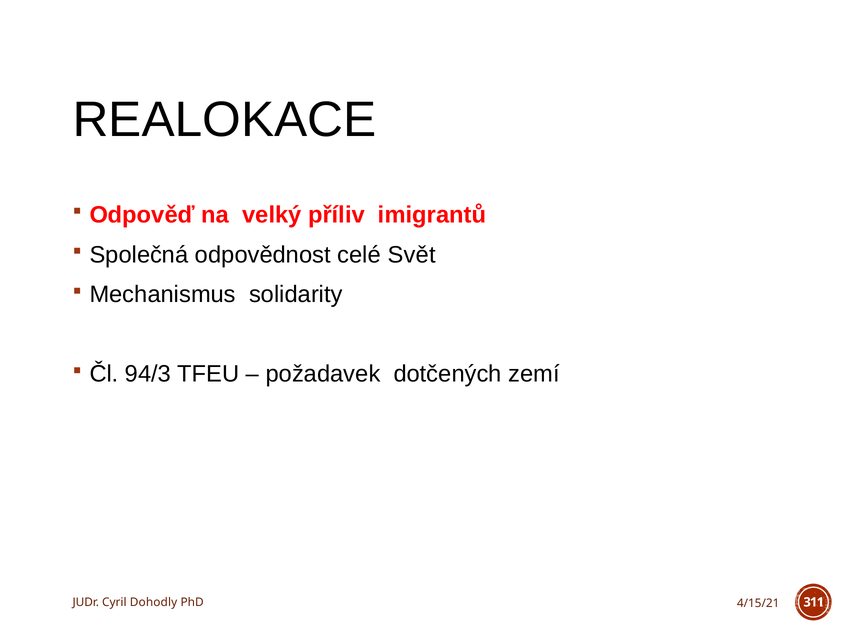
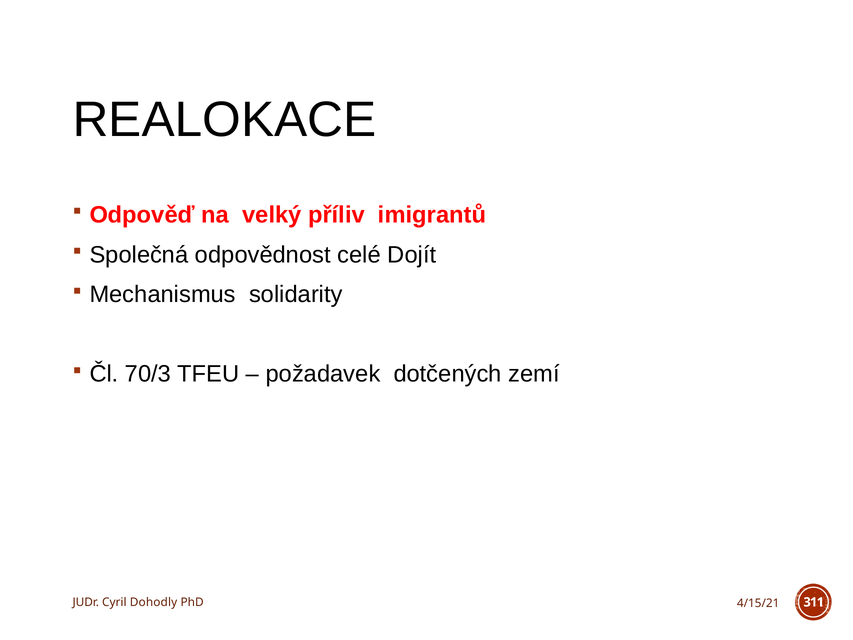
Svět: Svět -> Dojít
94/3: 94/3 -> 70/3
